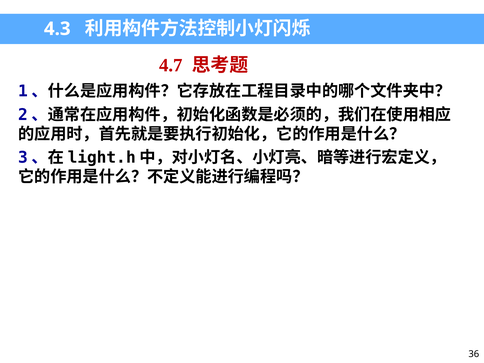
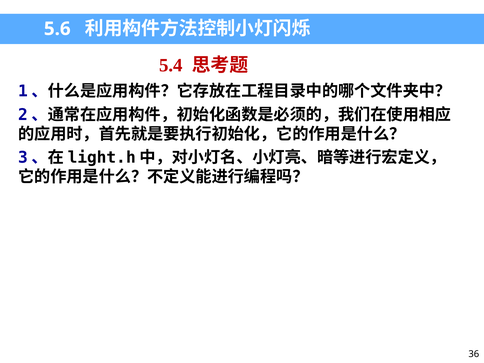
4.3: 4.3 -> 5.6
4.7: 4.7 -> 5.4
